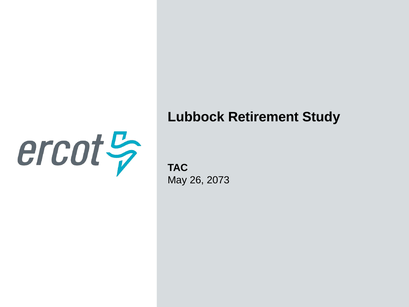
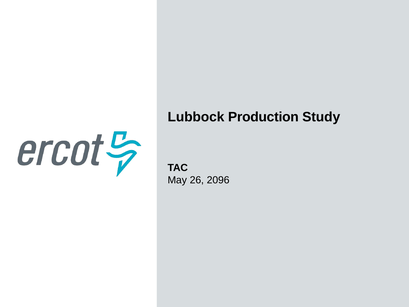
Retirement: Retirement -> Production
2073: 2073 -> 2096
